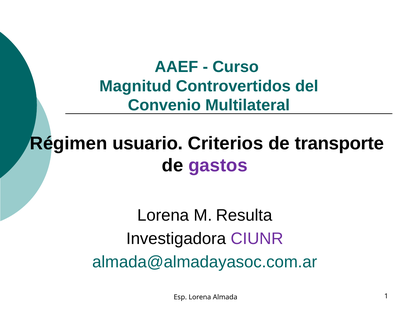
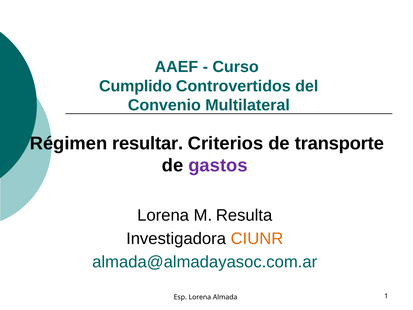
Magnitud: Magnitud -> Cumplido
usuario: usuario -> resultar
CIUNR colour: purple -> orange
